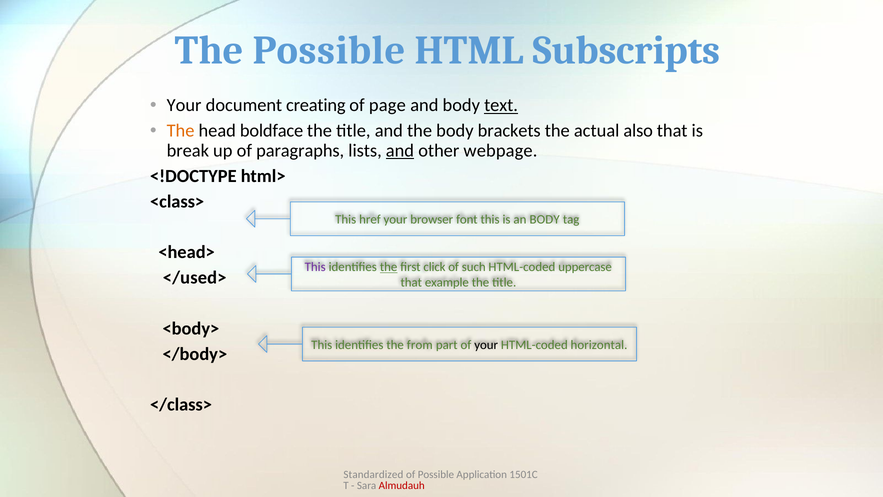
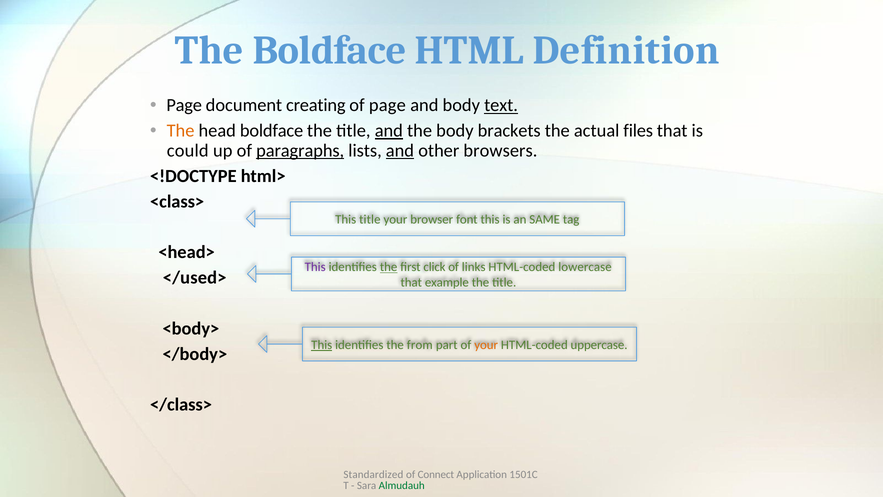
The Possible: Possible -> Boldface
Subscripts: Subscripts -> Definition
Your at (184, 105): Your -> Page
and at (389, 131) underline: none -> present
also: also -> files
break: break -> could
paragraphs underline: none -> present
webpage: webpage -> browsers
This href: href -> title
an BODY: BODY -> SAME
such: such -> links
uppercase: uppercase -> lowercase
This at (322, 345) underline: none -> present
your at (486, 345) colour: black -> orange
horizontal: horizontal -> uppercase
of Possible: Possible -> Connect
Almudauh colour: red -> green
